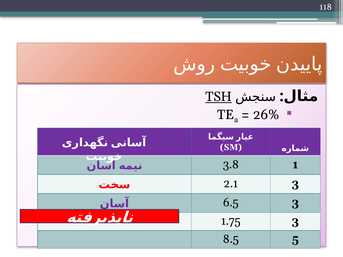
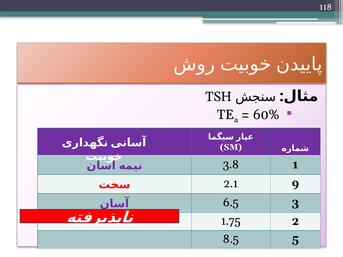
TSH underline: present -> none
26%: 26% -> 60%
2.1 3: 3 -> 9
1.75 3: 3 -> 2
